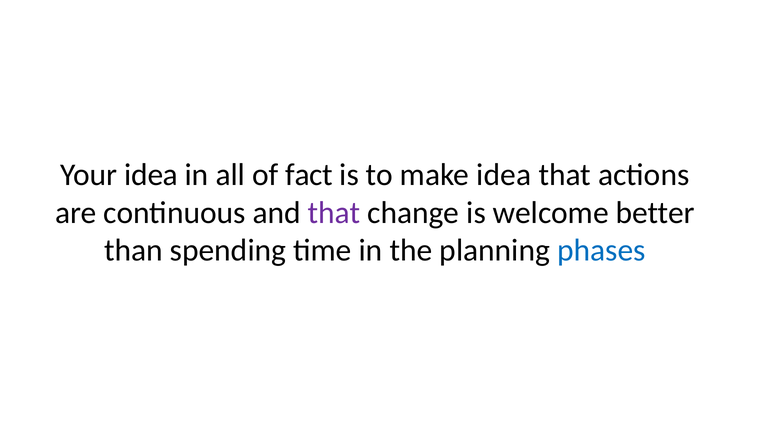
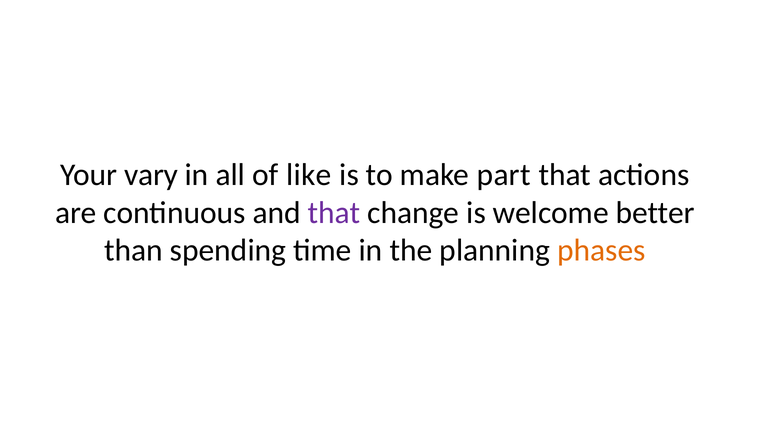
Your idea: idea -> vary
fact: fact -> like
make idea: idea -> part
phases colour: blue -> orange
